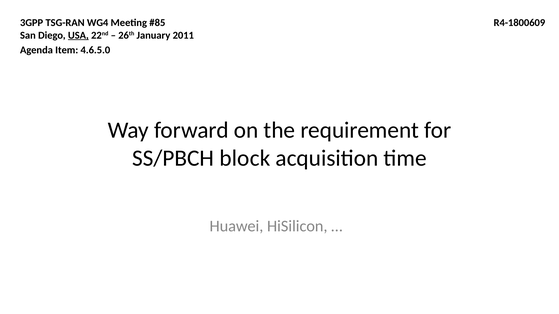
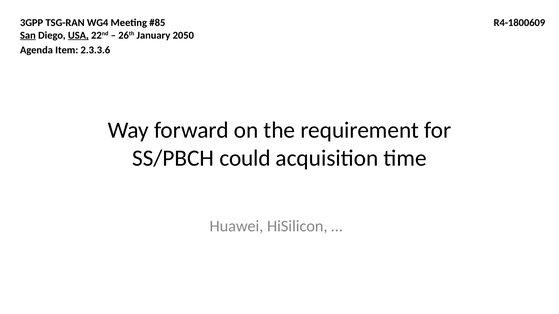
San underline: none -> present
2011: 2011 -> 2050
4.6.5.0: 4.6.5.0 -> 2.3.3.6
block: block -> could
